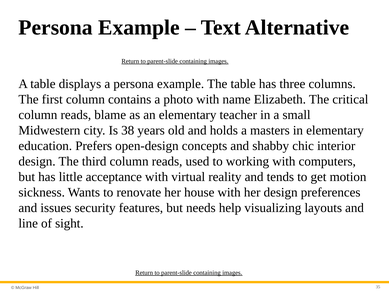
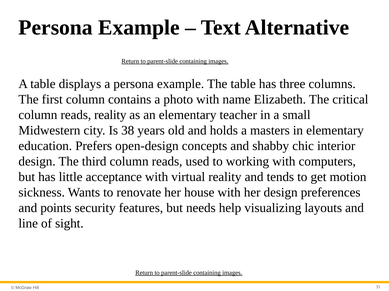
reads blame: blame -> reality
issues: issues -> points
